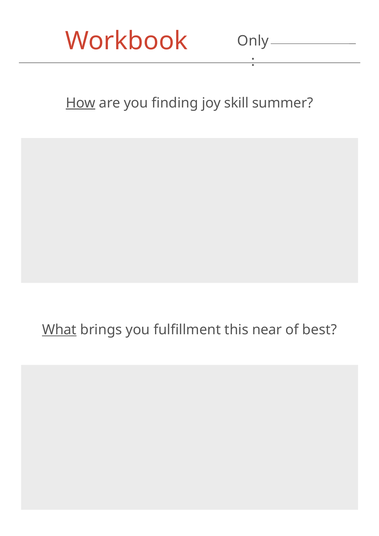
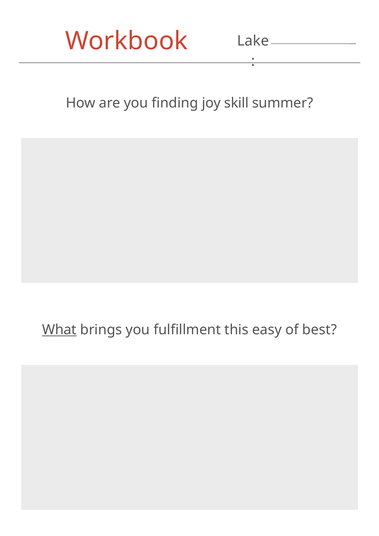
Only: Only -> Lake
How underline: present -> none
near: near -> easy
